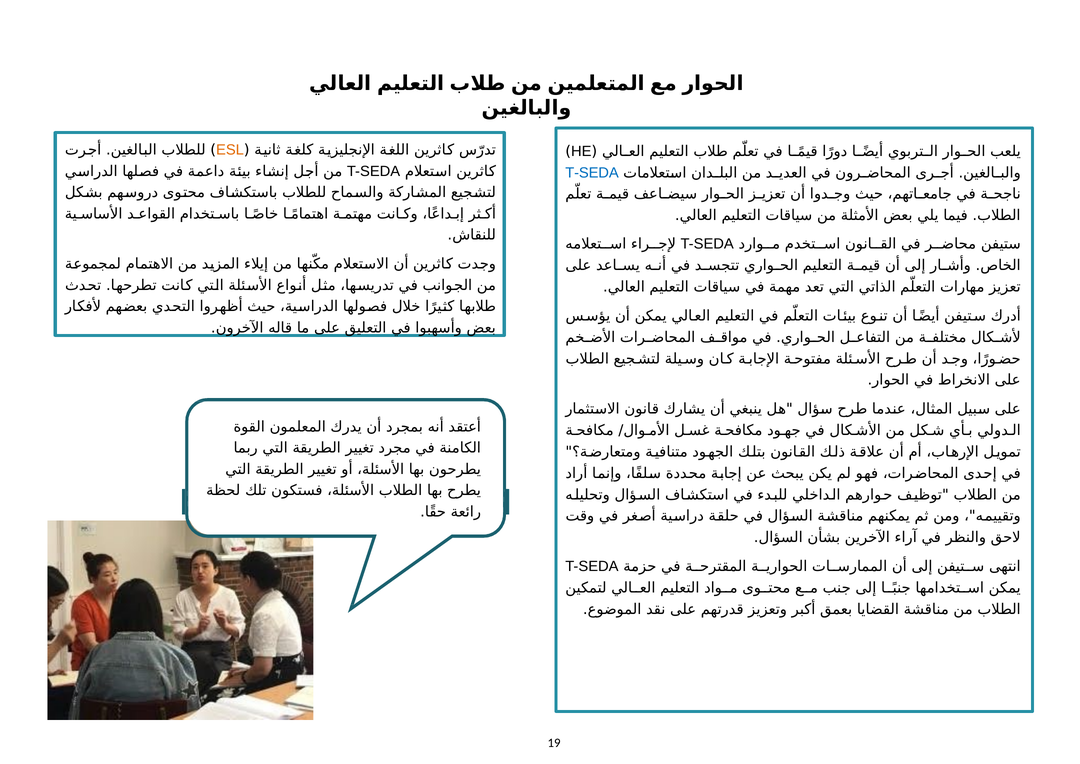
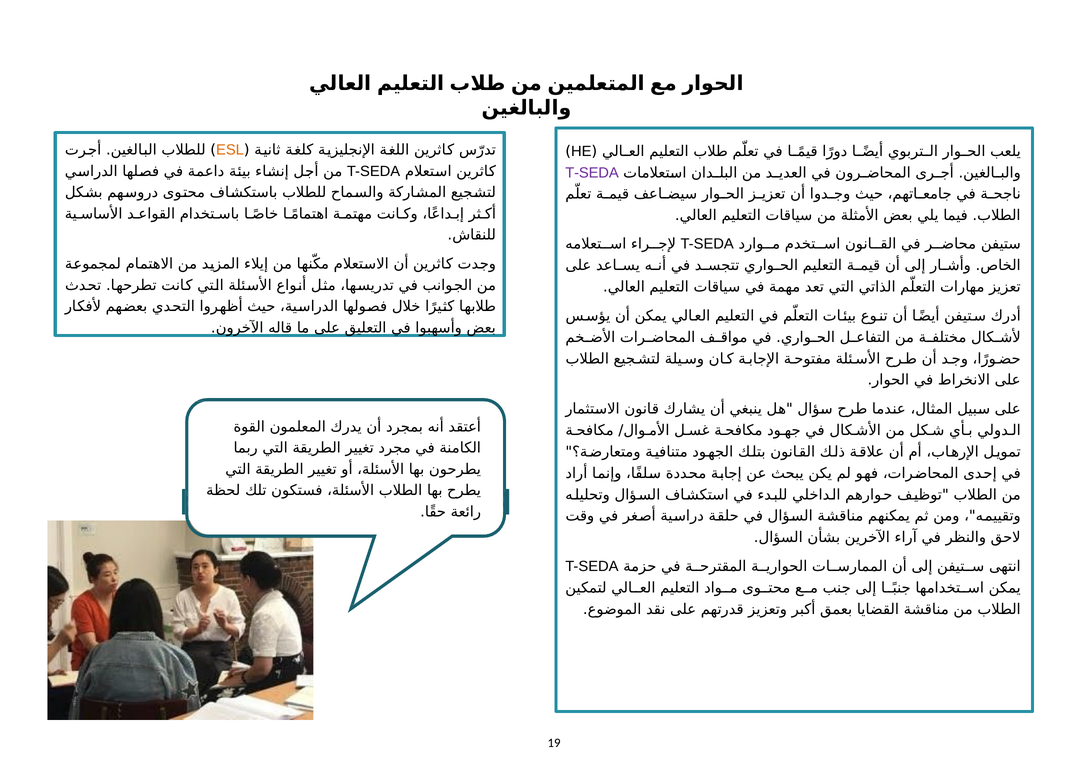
T-SEDA at (592, 173) colour: blue -> purple
